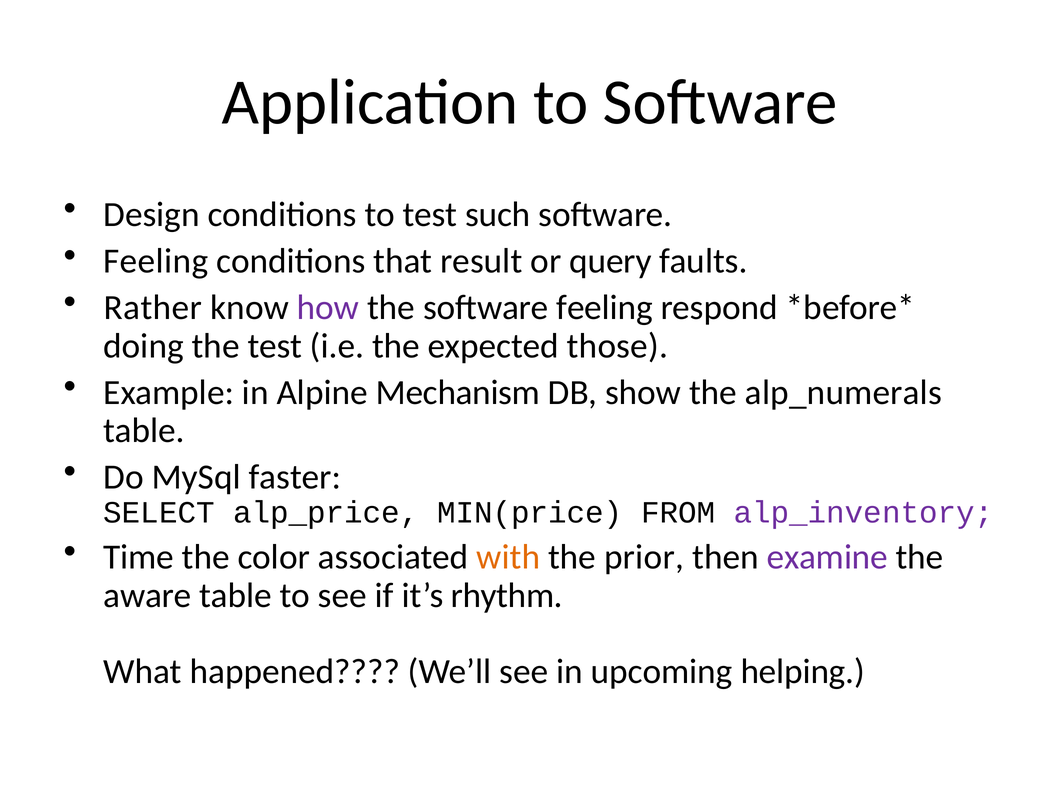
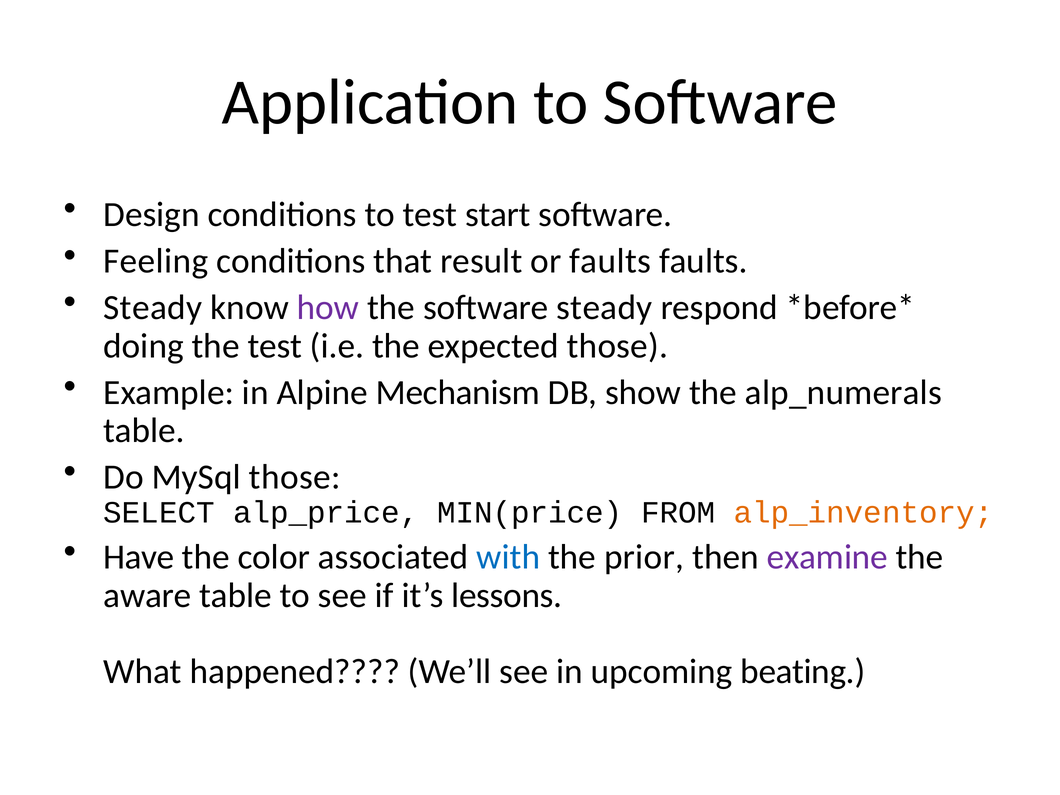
such: such -> start
or query: query -> faults
Rather at (153, 308): Rather -> Steady
software feeling: feeling -> steady
MySql faster: faster -> those
alp_inventory colour: purple -> orange
Time: Time -> Have
with colour: orange -> blue
rhythm: rhythm -> lessons
helping: helping -> beating
